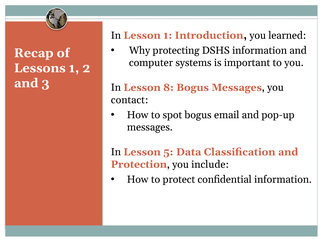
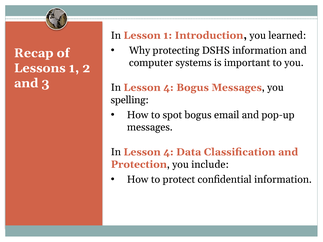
8 at (168, 88): 8 -> 4
contact: contact -> spelling
5 at (168, 152): 5 -> 4
